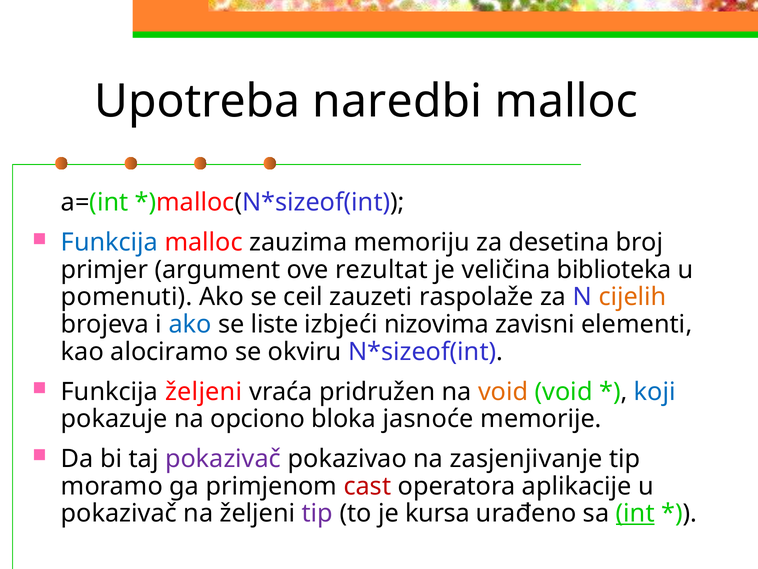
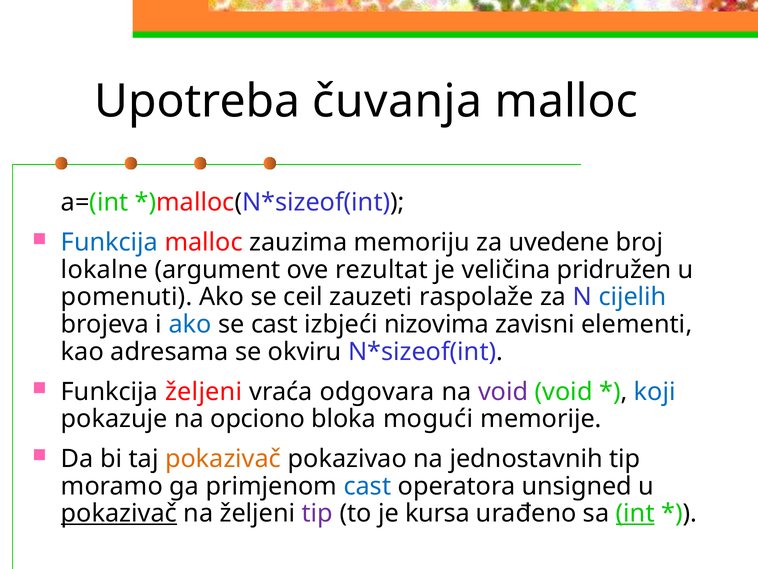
naredbi: naredbi -> čuvanja
desetina: desetina -> uvedene
primjer: primjer -> lokalne
biblioteka: biblioteka -> pridružen
cijelih colour: orange -> blue
se liste: liste -> cast
alociramo: alociramo -> adresama
pridružen: pridružen -> odgovara
void at (503, 391) colour: orange -> purple
jasnoće: jasnoće -> mogući
pokazivač at (223, 458) colour: purple -> orange
zasjenjivanje: zasjenjivanje -> jednostavnih
cast at (367, 486) colour: red -> blue
aplikacije: aplikacije -> unsigned
pokazivač at (119, 513) underline: none -> present
